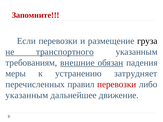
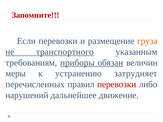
груза colour: black -> orange
внешние: внешние -> приборы
падения: падения -> величин
указанным at (27, 95): указанным -> нарушений
